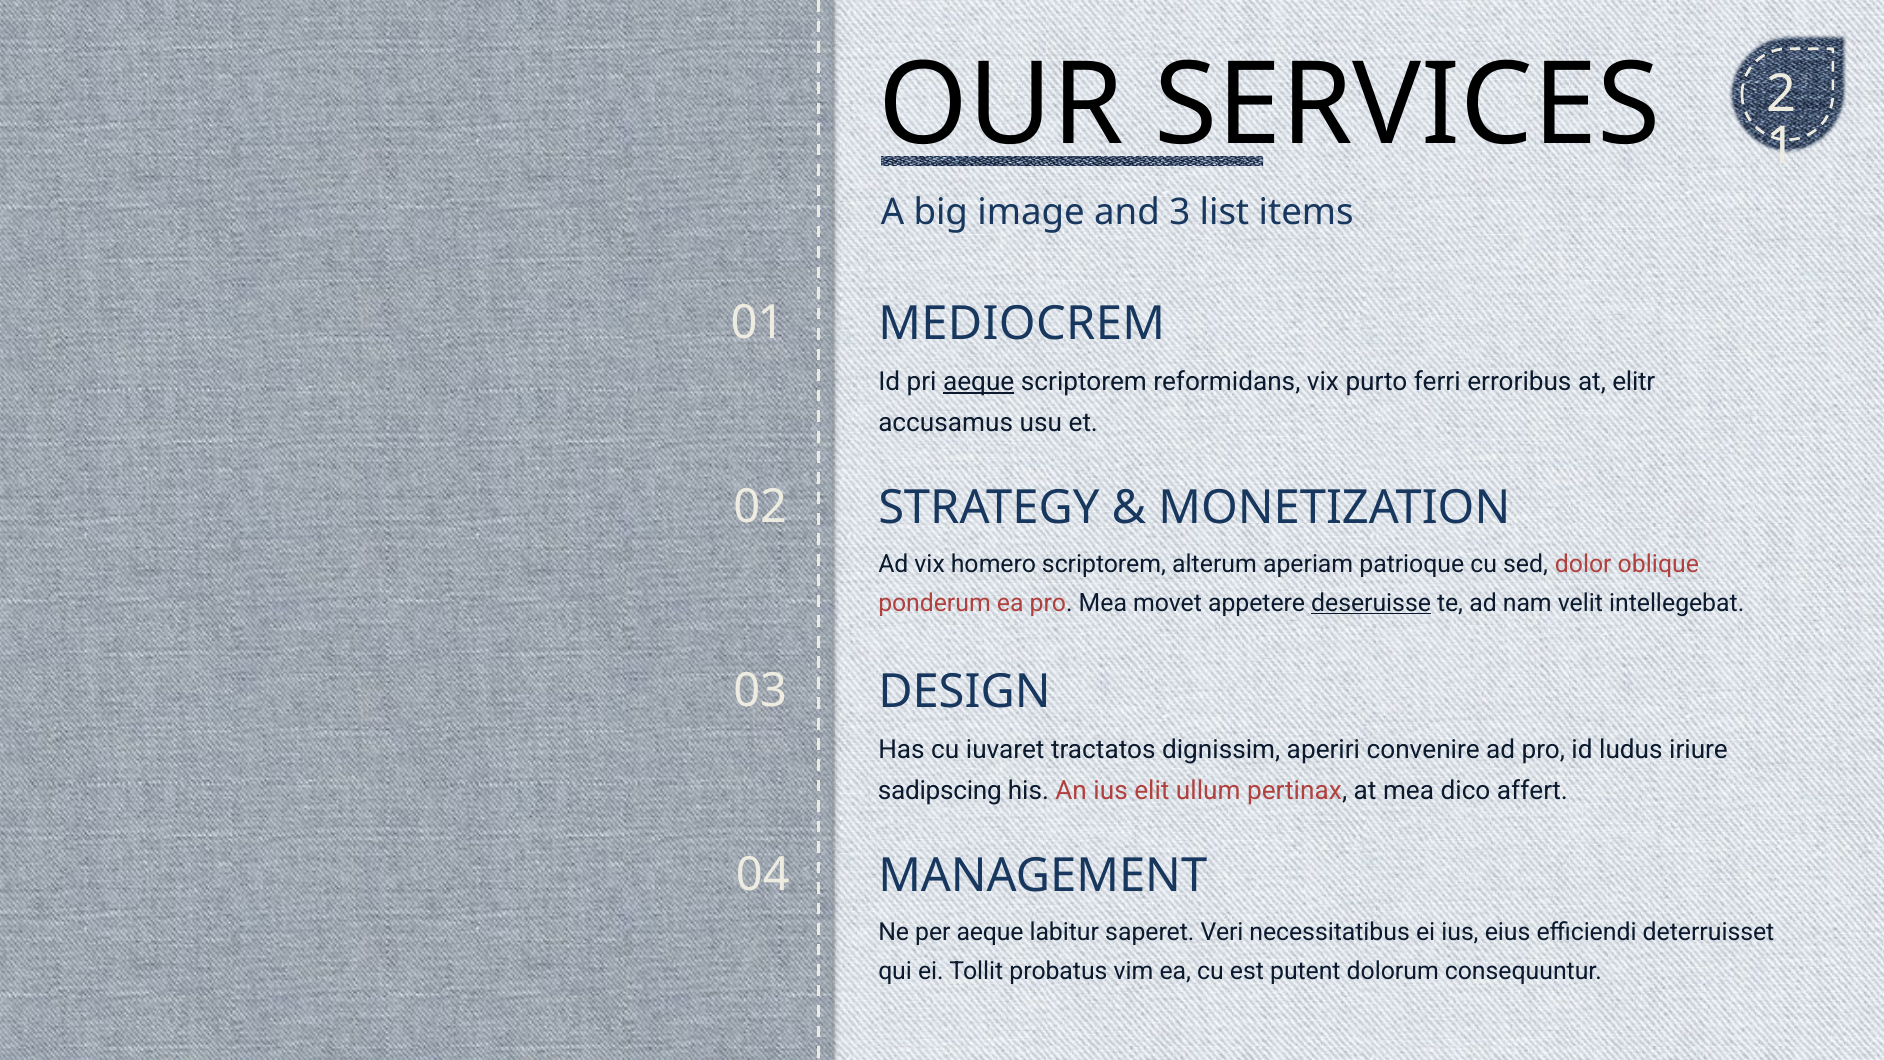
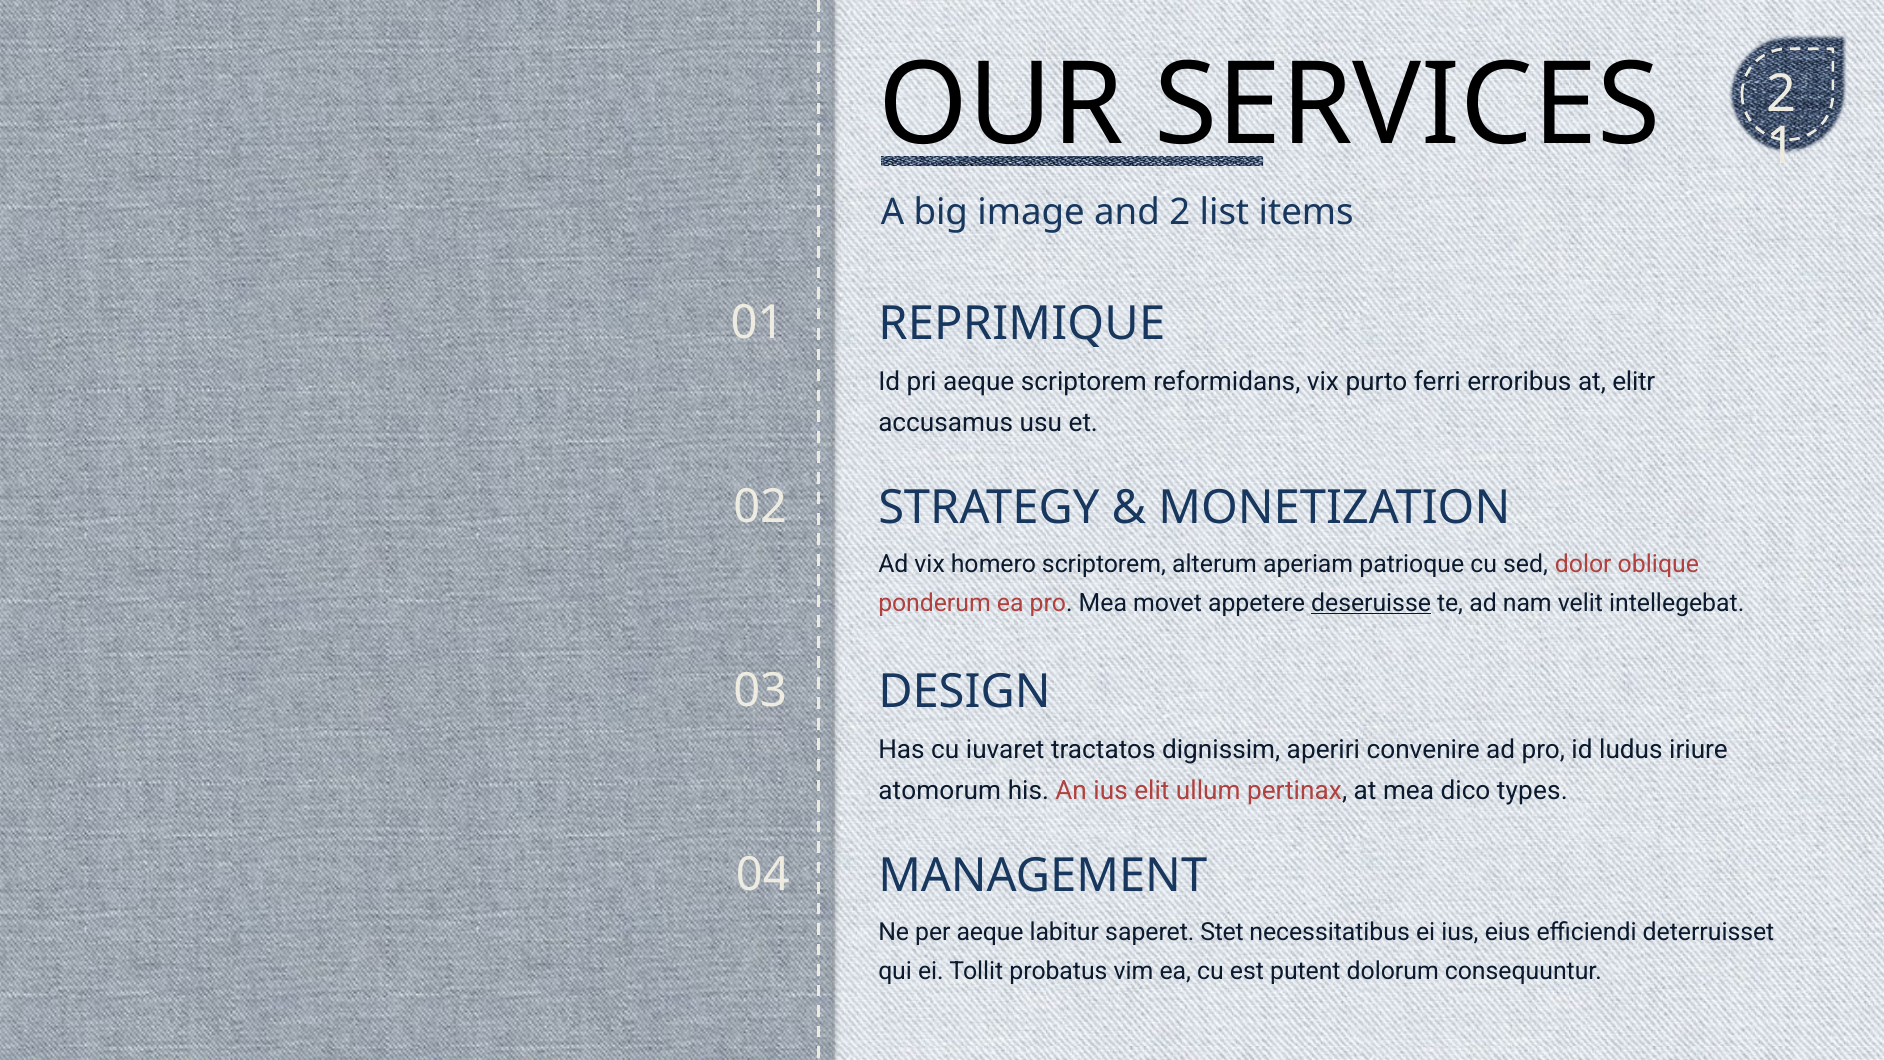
and 3: 3 -> 2
MEDIOCREM: MEDIOCREM -> REPRIMIQUE
aeque at (979, 382) underline: present -> none
sadipscing: sadipscing -> atomorum
affert: affert -> types
Veri: Veri -> Stet
